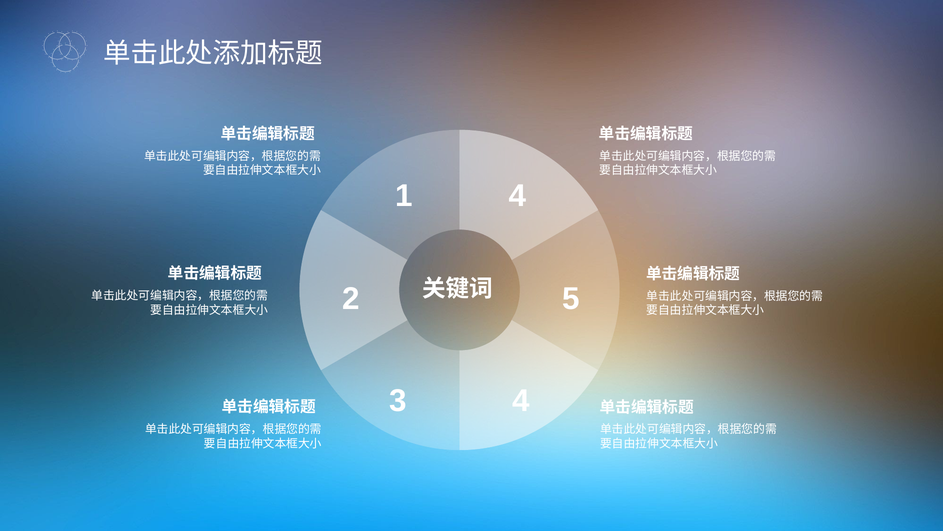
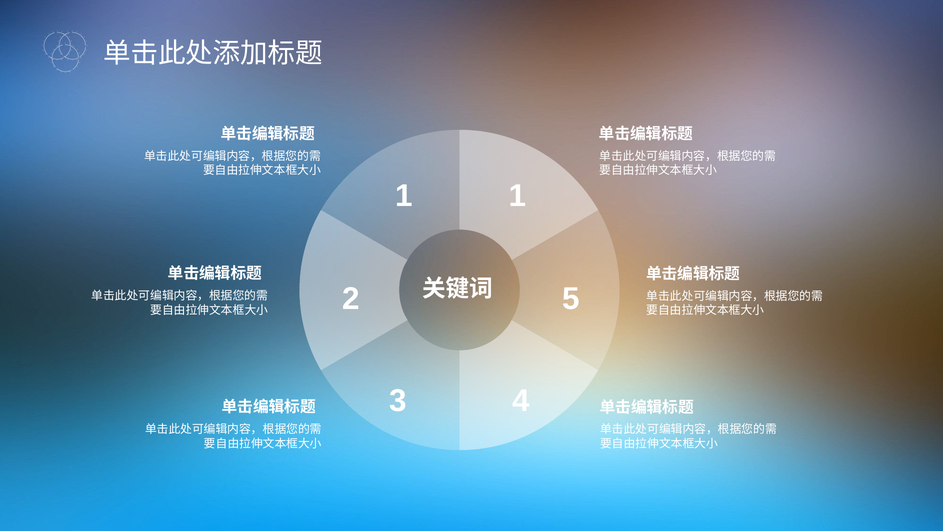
1 4: 4 -> 1
